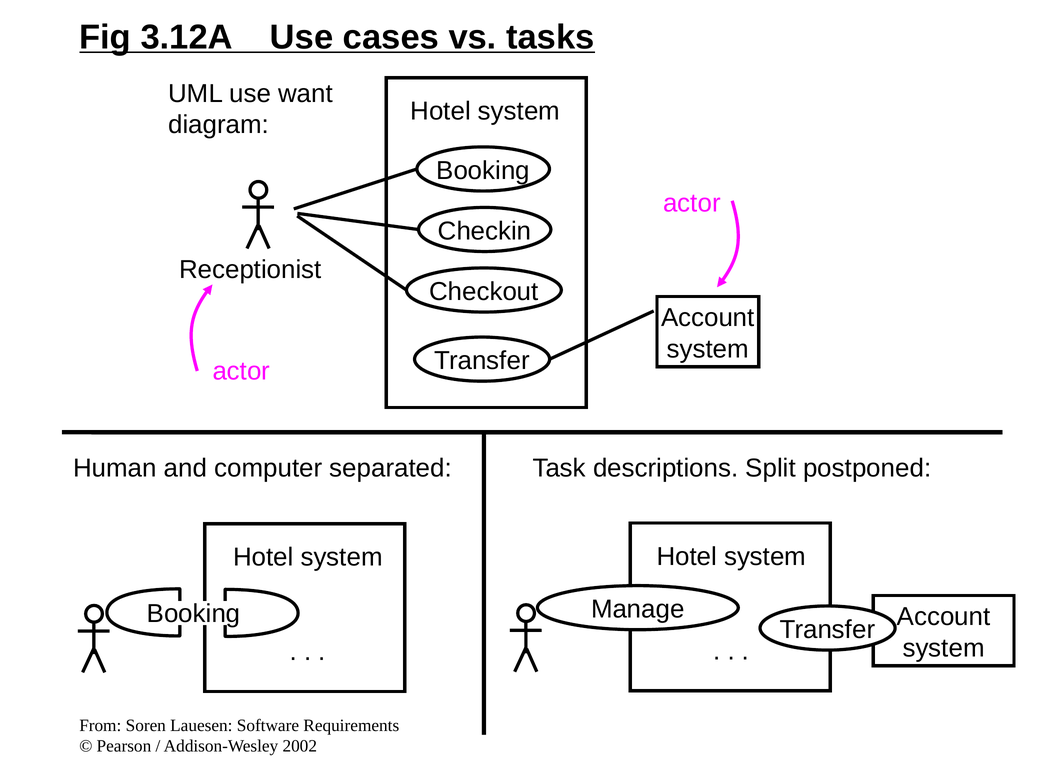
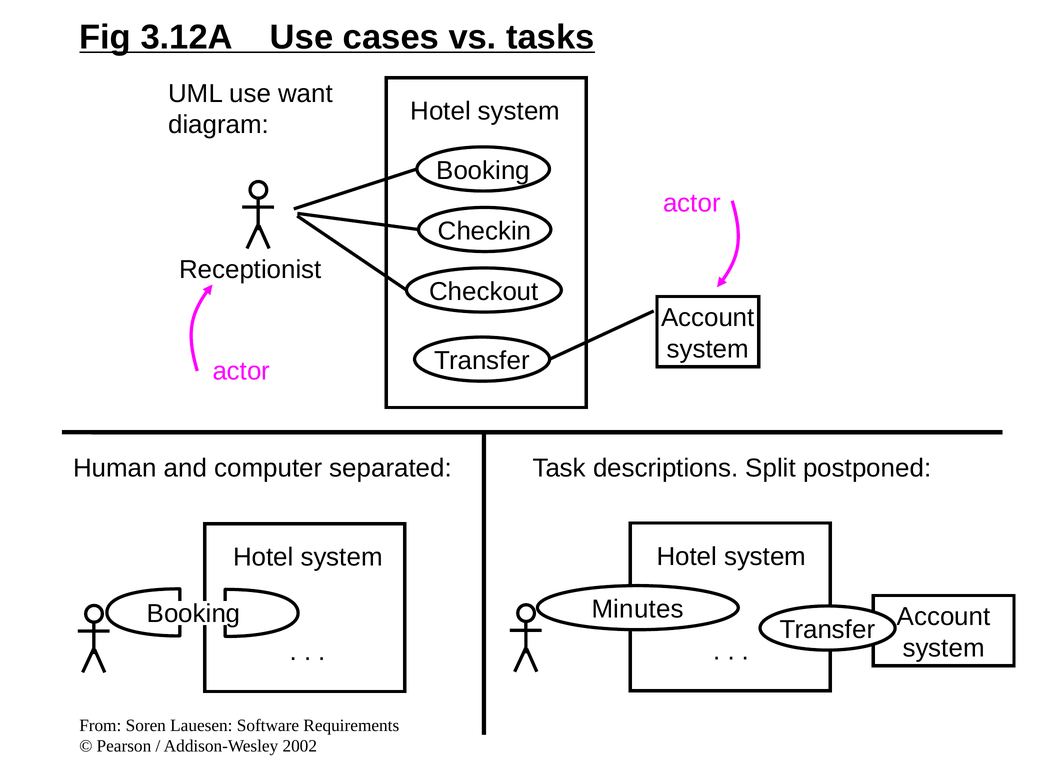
Manage: Manage -> Minutes
